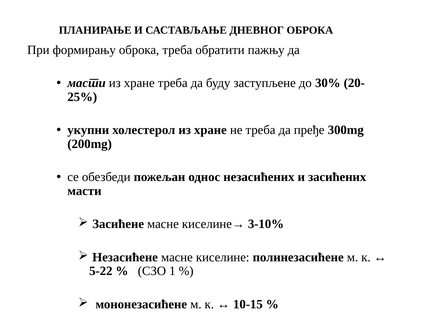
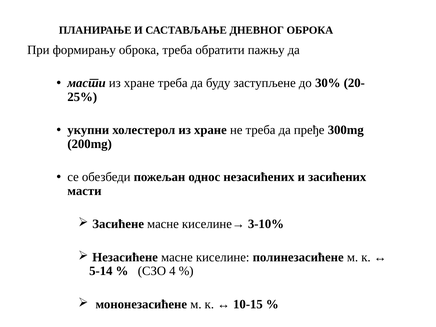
5-22: 5-22 -> 5-14
1: 1 -> 4
